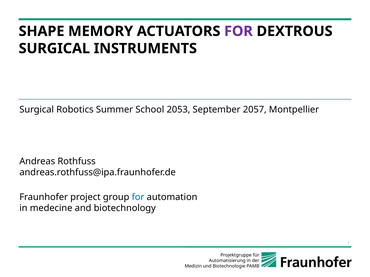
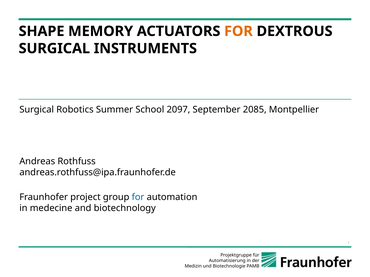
FOR at (238, 31) colour: purple -> orange
2053: 2053 -> 2097
2057: 2057 -> 2085
